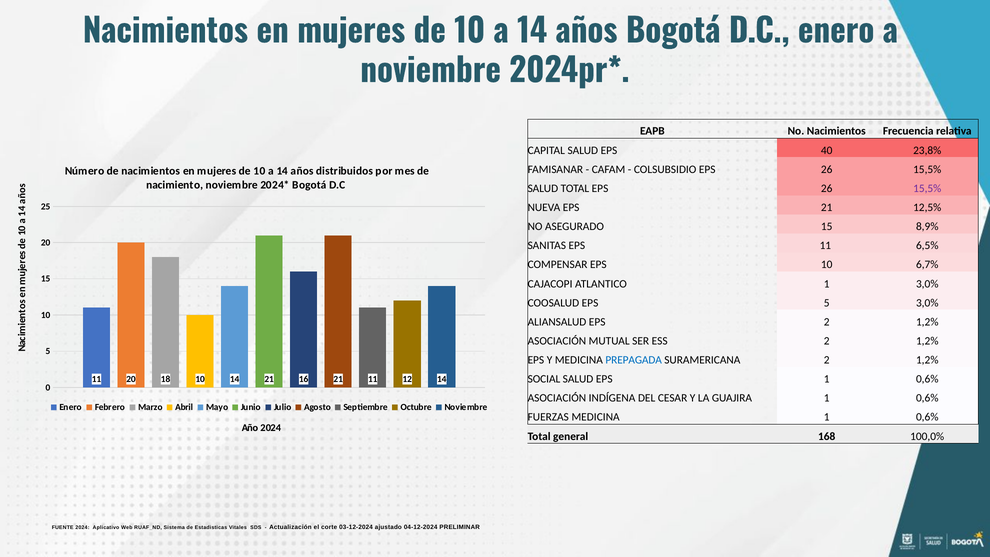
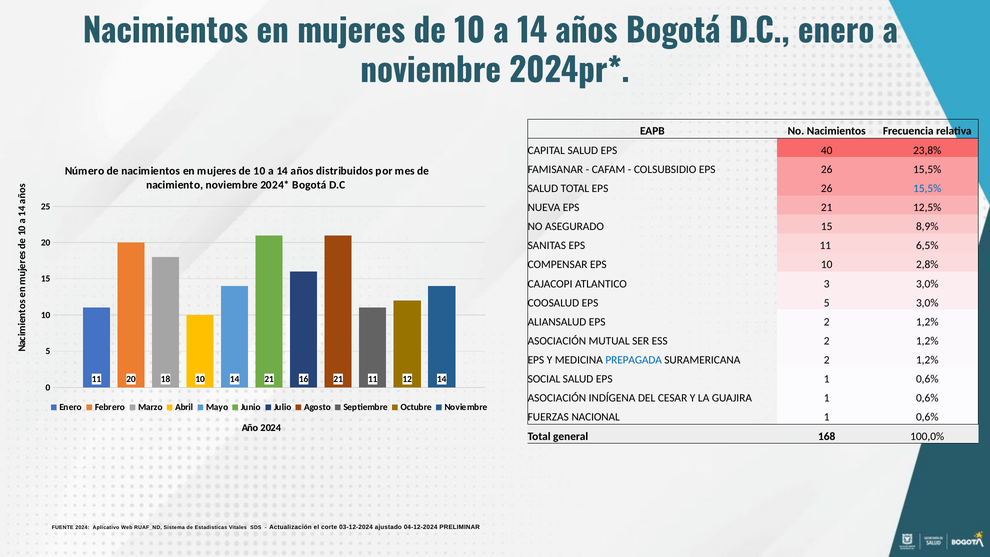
15,5% at (927, 188) colour: purple -> blue
6,7%: 6,7% -> 2,8%
ATLANTICO 1: 1 -> 3
FUERZAS MEDICINA: MEDICINA -> NACIONAL
